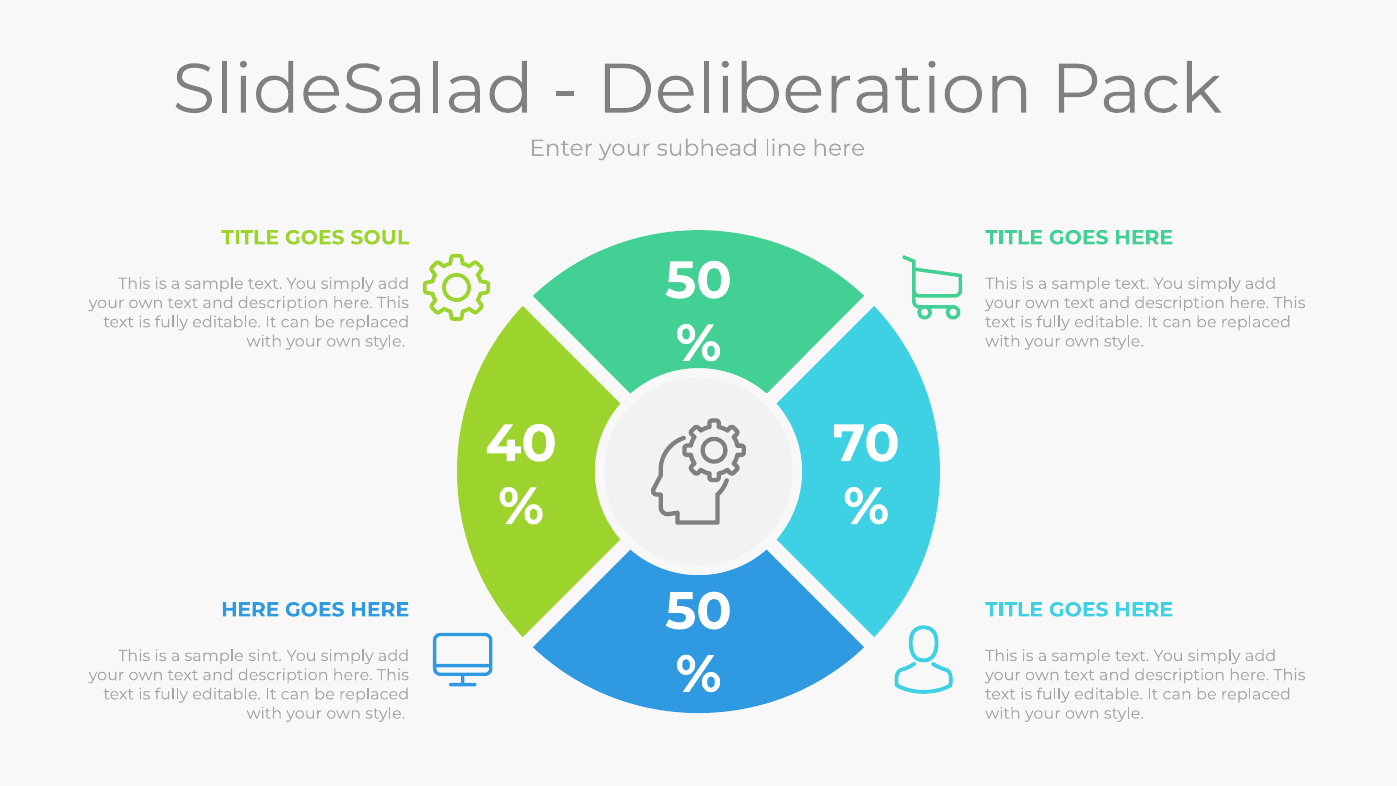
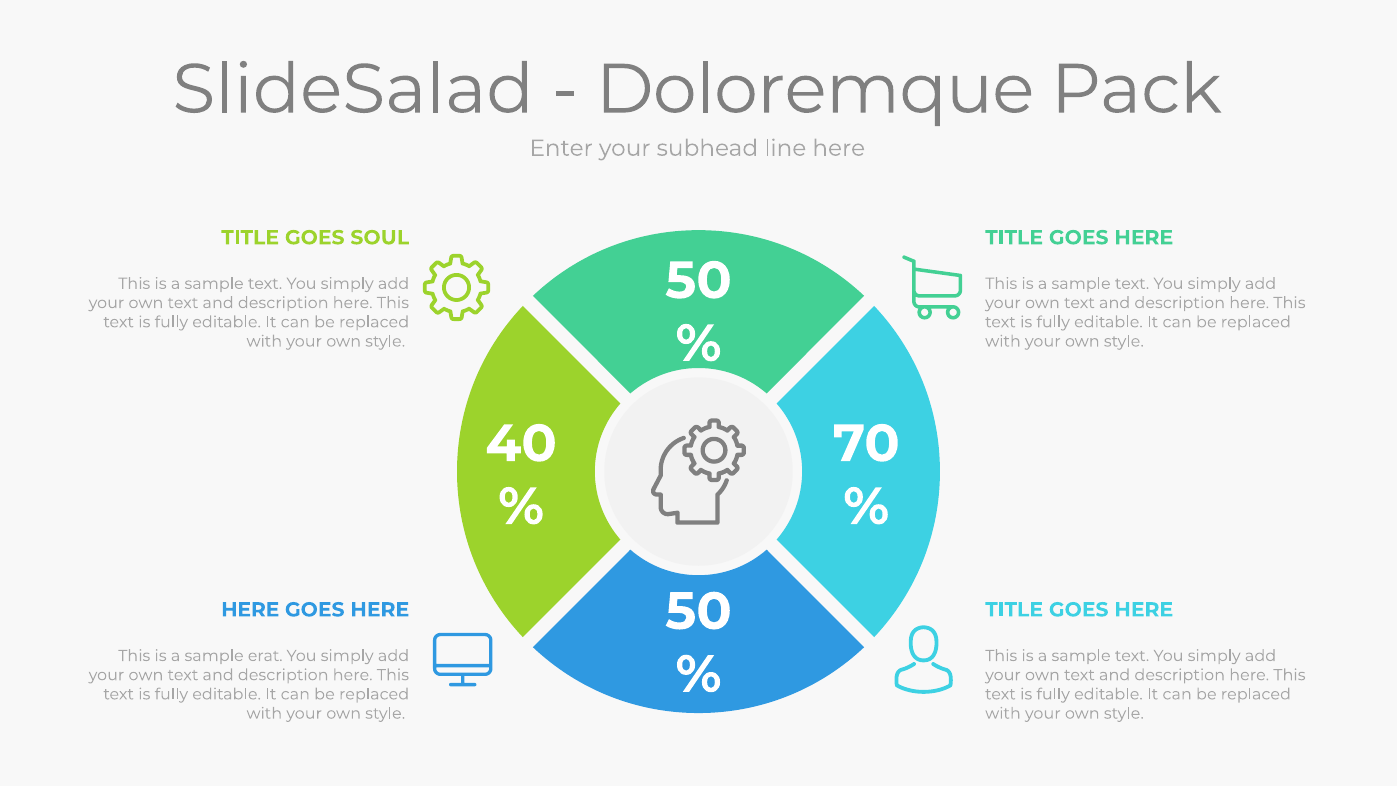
Deliberation: Deliberation -> Doloremque
sint: sint -> erat
